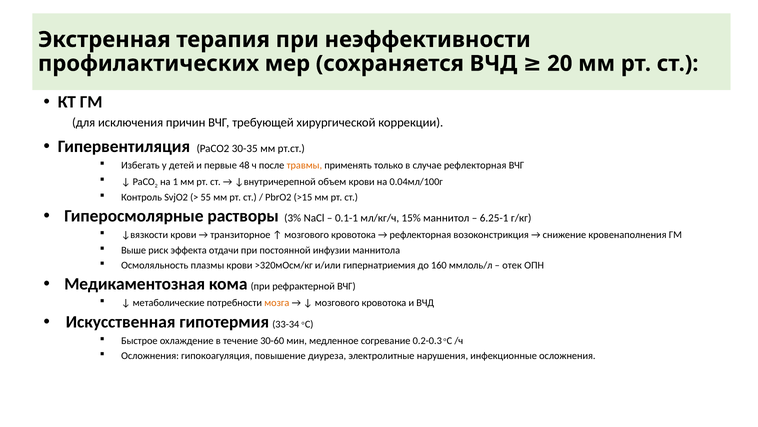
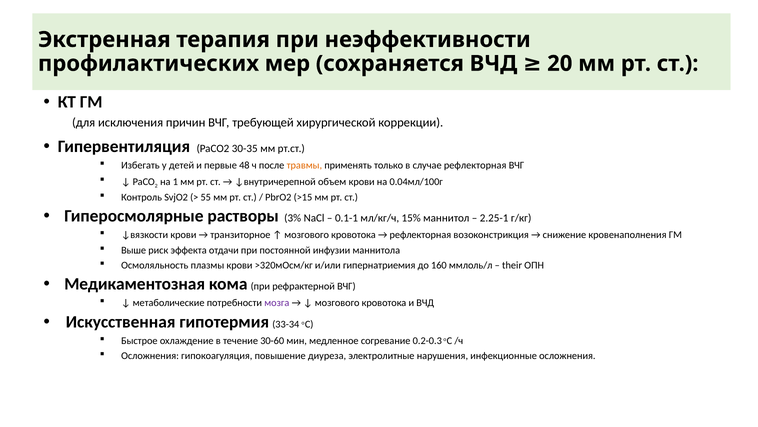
6.25-1: 6.25-1 -> 2.25-1
отек: отек -> their
мозга colour: orange -> purple
